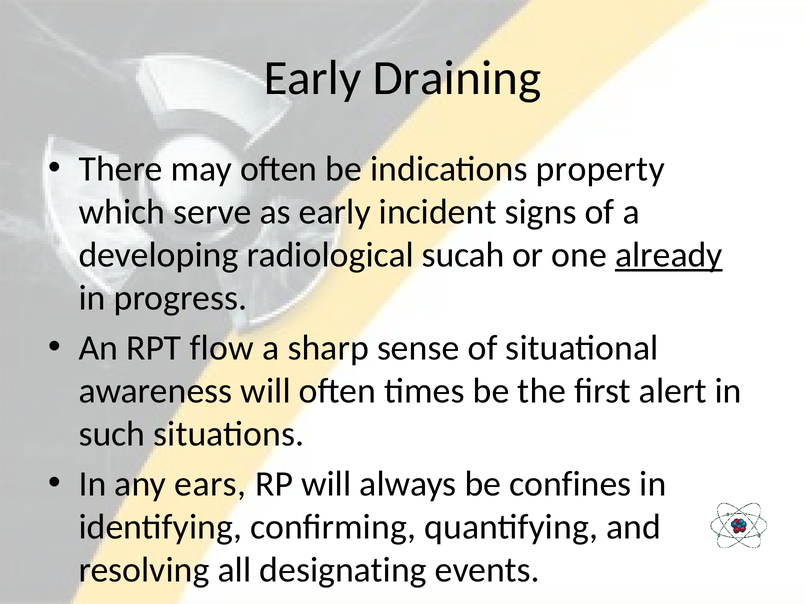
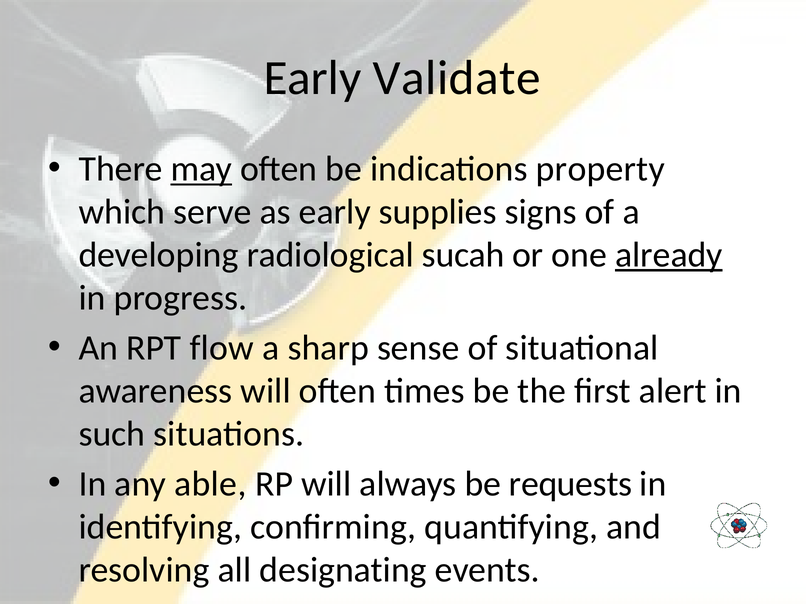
Draining: Draining -> Validate
may underline: none -> present
incident: incident -> supplies
ears: ears -> able
confines: confines -> requests
